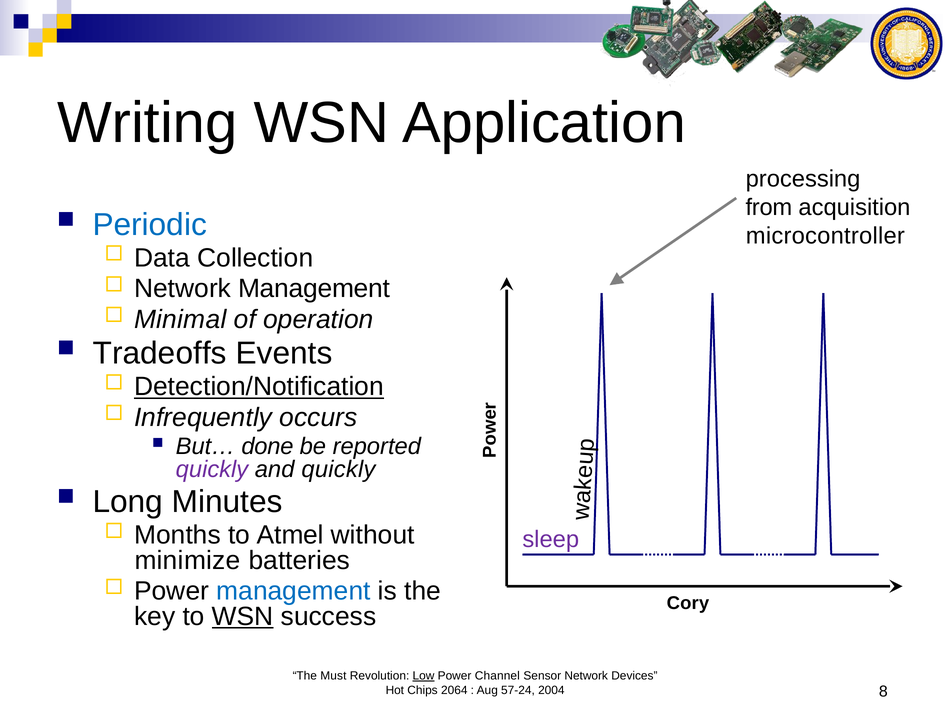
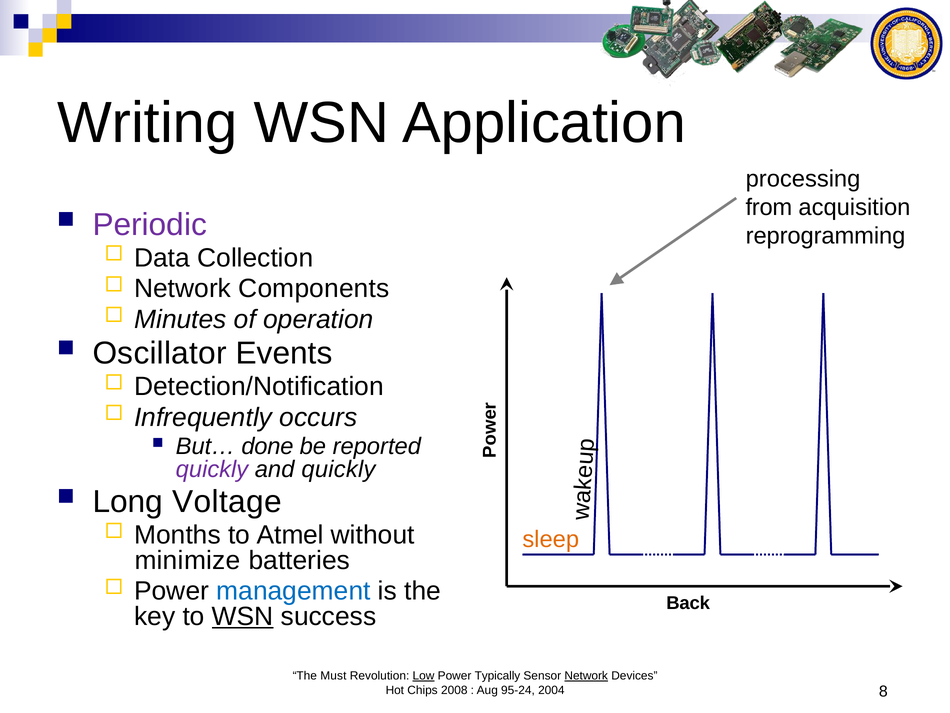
Periodic colour: blue -> purple
microcontroller: microcontroller -> reprogramming
Network Management: Management -> Components
Minimal: Minimal -> Minutes
Tradeoffs: Tradeoffs -> Oscillator
Detection/Notification underline: present -> none
Minutes: Minutes -> Voltage
sleep colour: purple -> orange
Cory: Cory -> Back
Channel: Channel -> Typically
Network at (586, 675) underline: none -> present
2064: 2064 -> 2008
57-24: 57-24 -> 95-24
